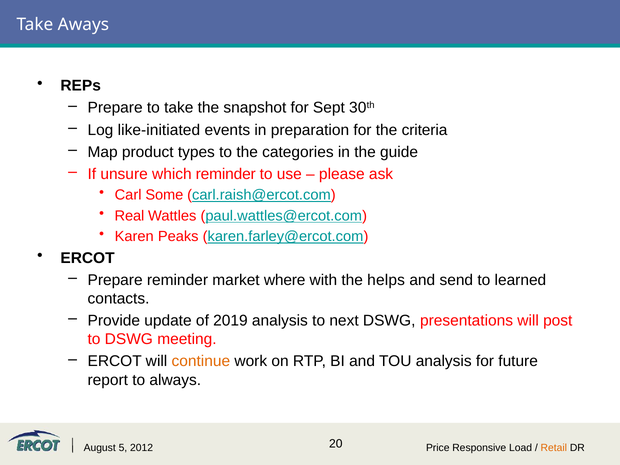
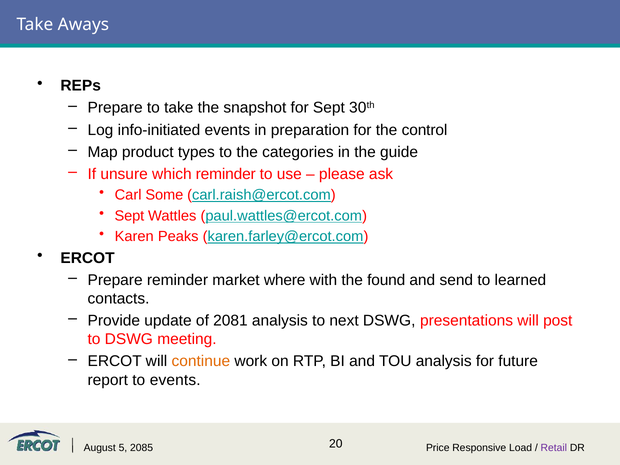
like-initiated: like-initiated -> info-initiated
criteria: criteria -> control
Real at (129, 216): Real -> Sept
helps: helps -> found
2019: 2019 -> 2081
to always: always -> events
2012: 2012 -> 2085
Retail colour: orange -> purple
